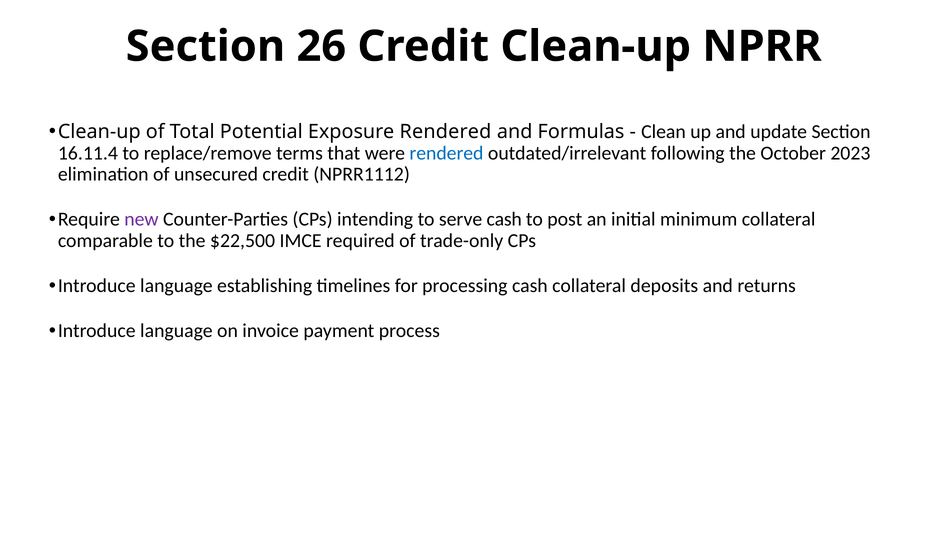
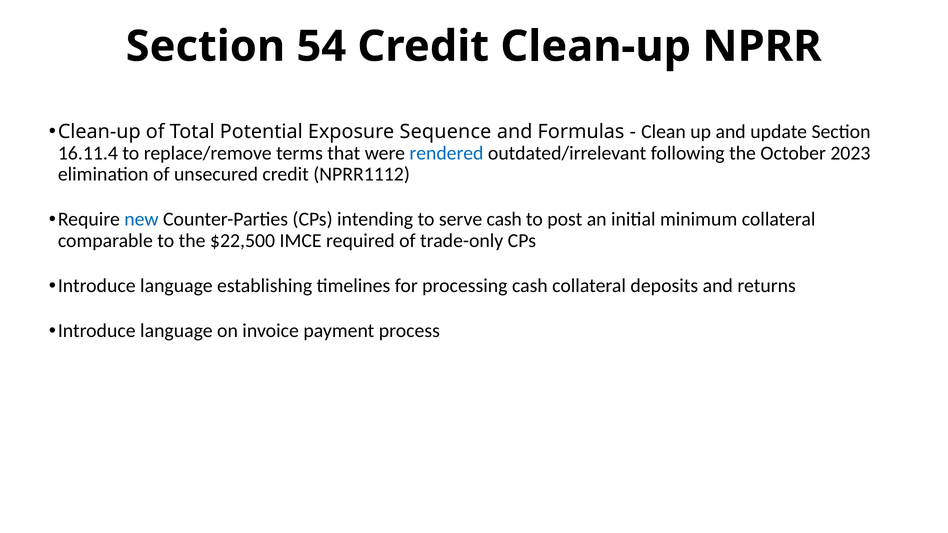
26: 26 -> 54
Exposure Rendered: Rendered -> Sequence
new colour: purple -> blue
